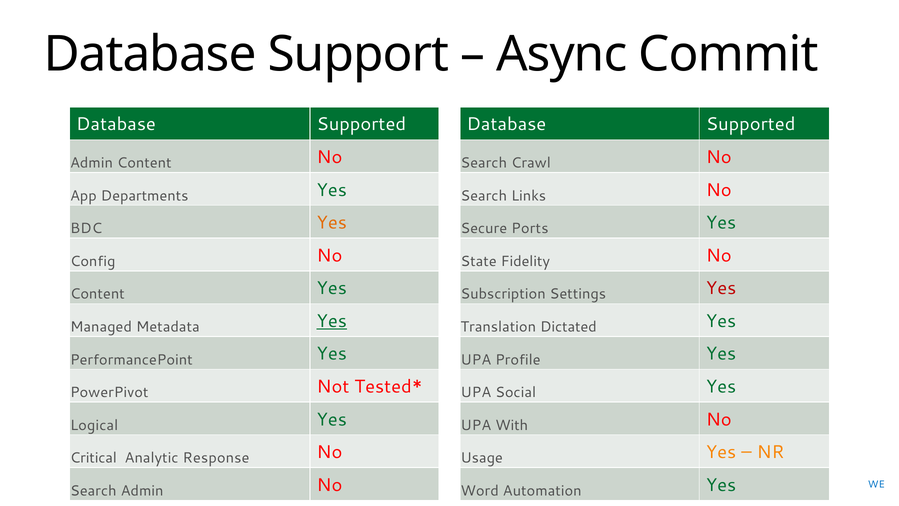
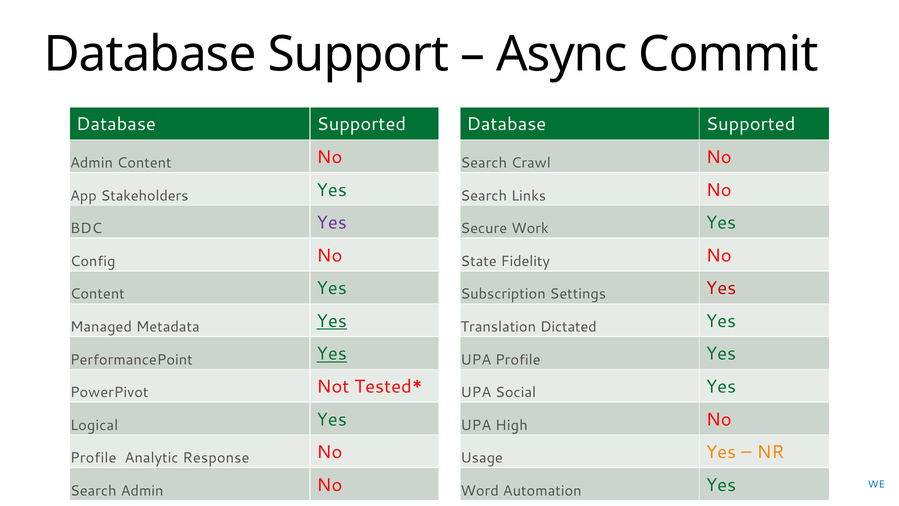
Departments: Departments -> Stakeholders
Yes at (332, 223) colour: orange -> purple
Ports: Ports -> Work
Yes at (332, 354) underline: none -> present
With: With -> High
Critical at (93, 458): Critical -> Profile
